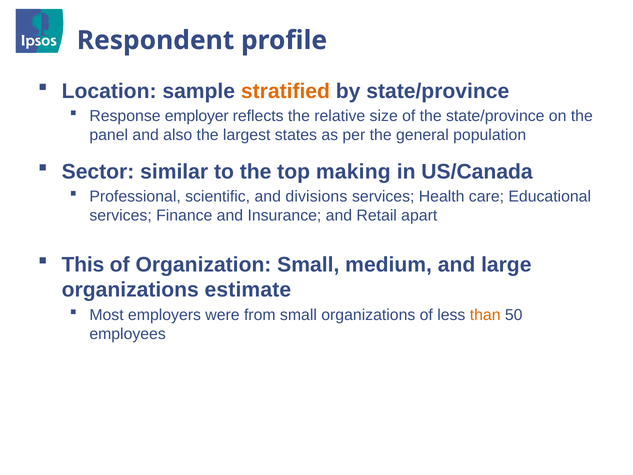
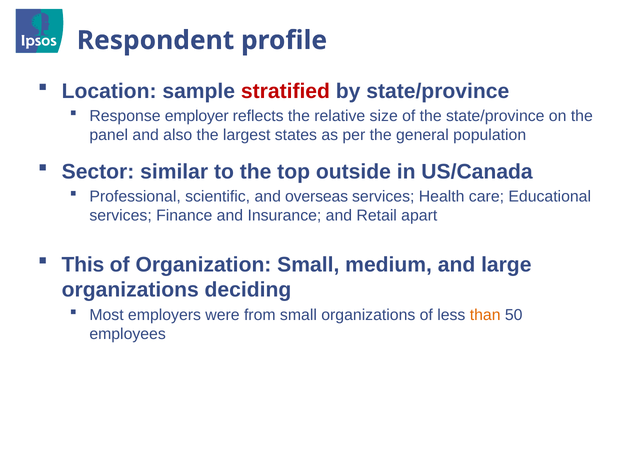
stratified colour: orange -> red
making: making -> outside
divisions: divisions -> overseas
estimate: estimate -> deciding
